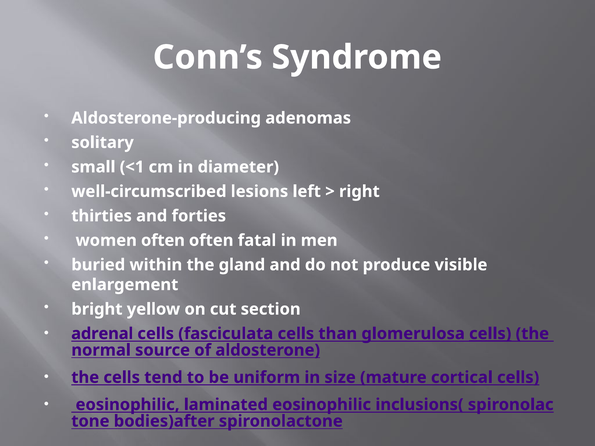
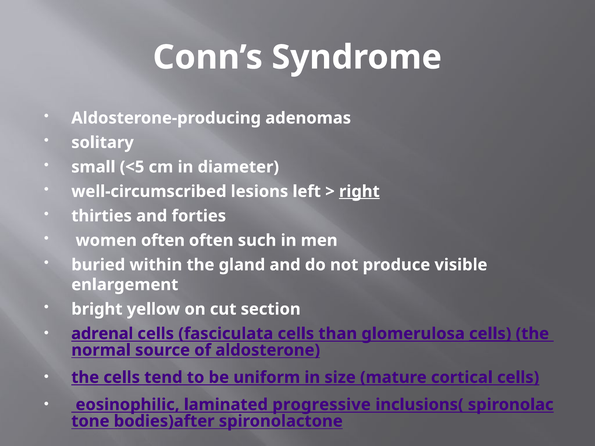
<1: <1 -> <5
right underline: none -> present
fatal: fatal -> such
laminated eosinophilic: eosinophilic -> progressive
